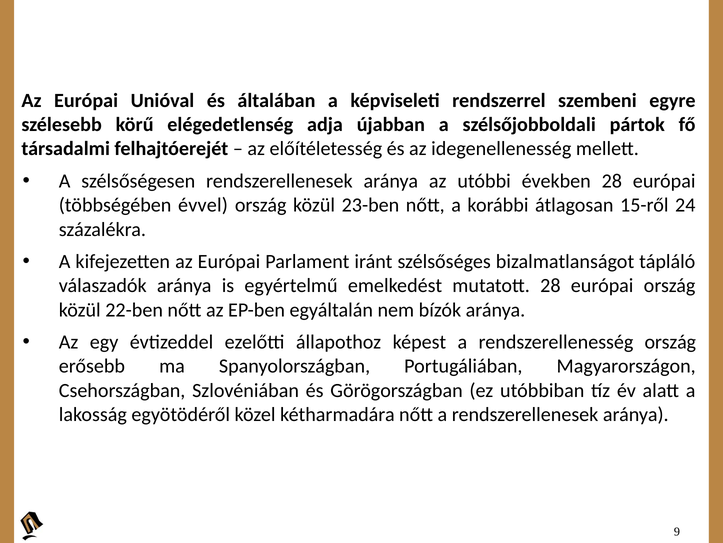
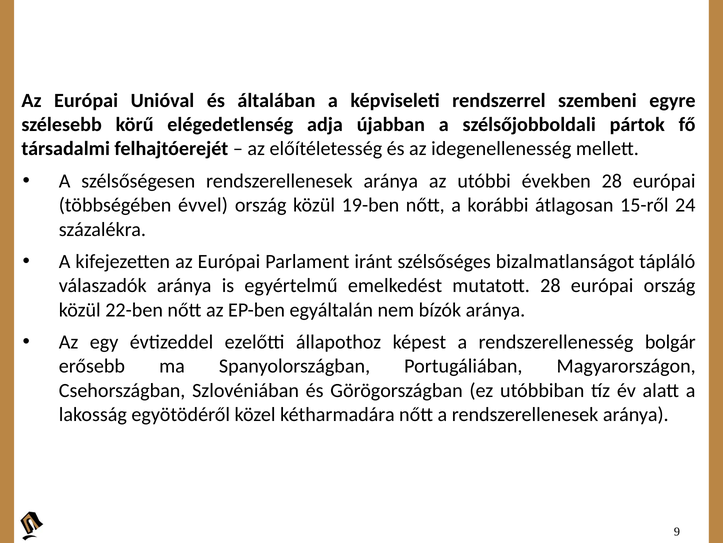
23-ben: 23-ben -> 19-ben
rendszerellenesség ország: ország -> bolgár
